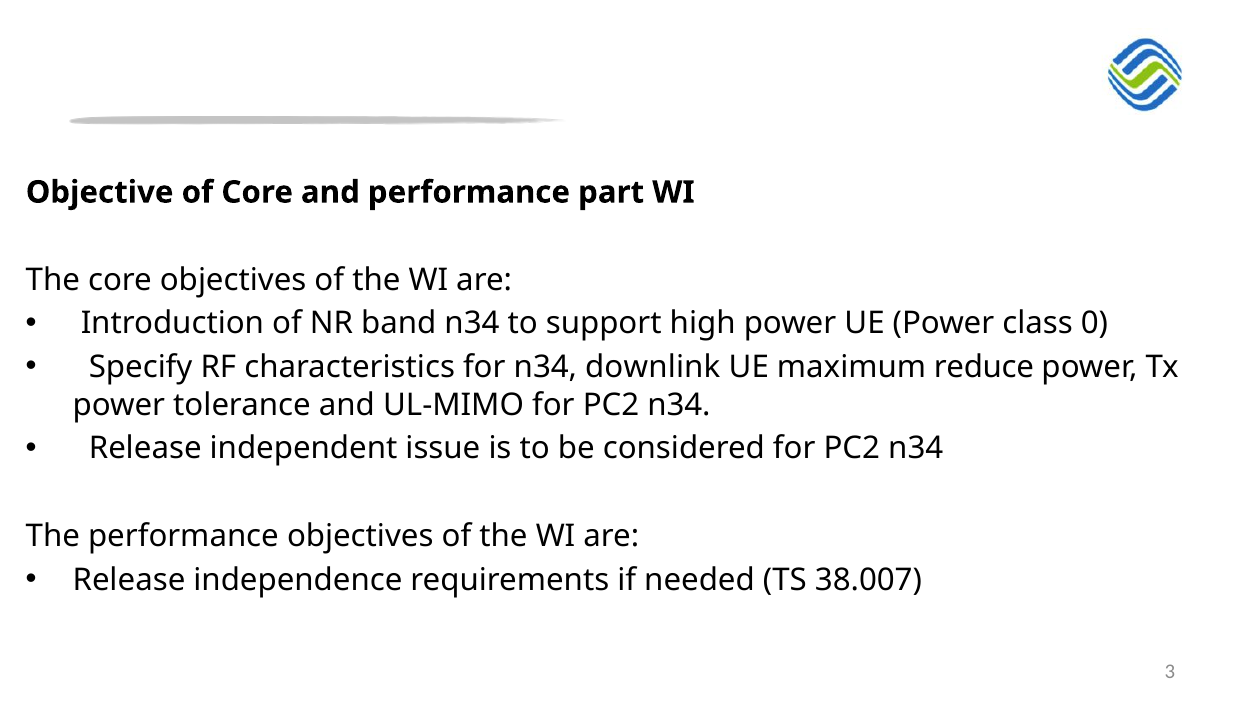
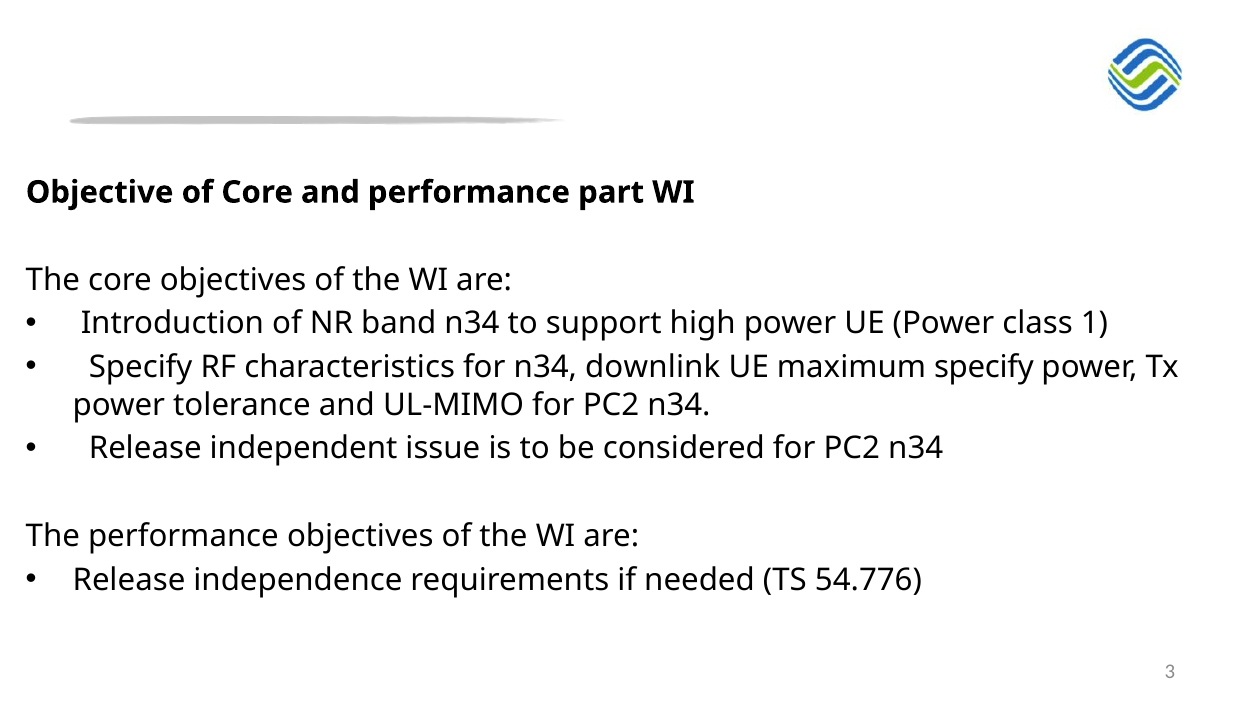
0: 0 -> 1
maximum reduce: reduce -> specify
38.007: 38.007 -> 54.776
